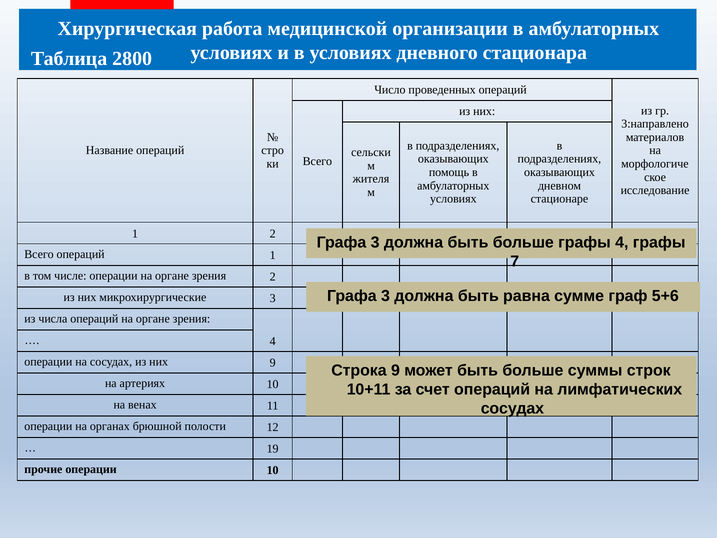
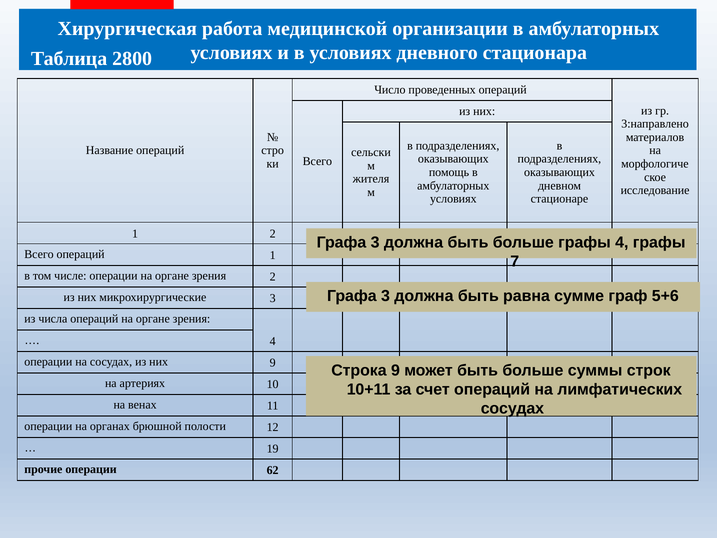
операции 10: 10 -> 62
